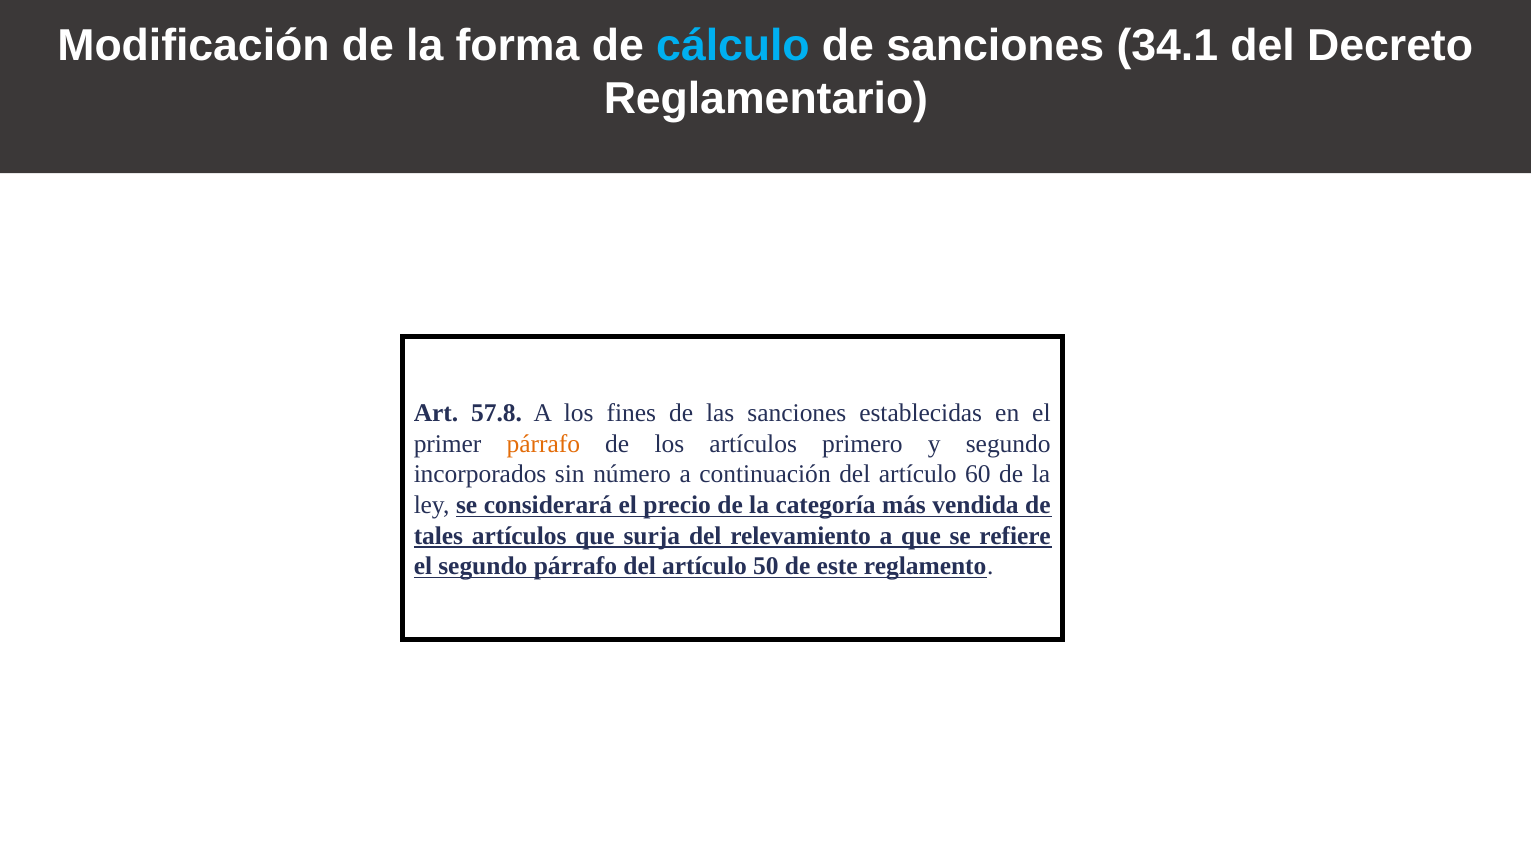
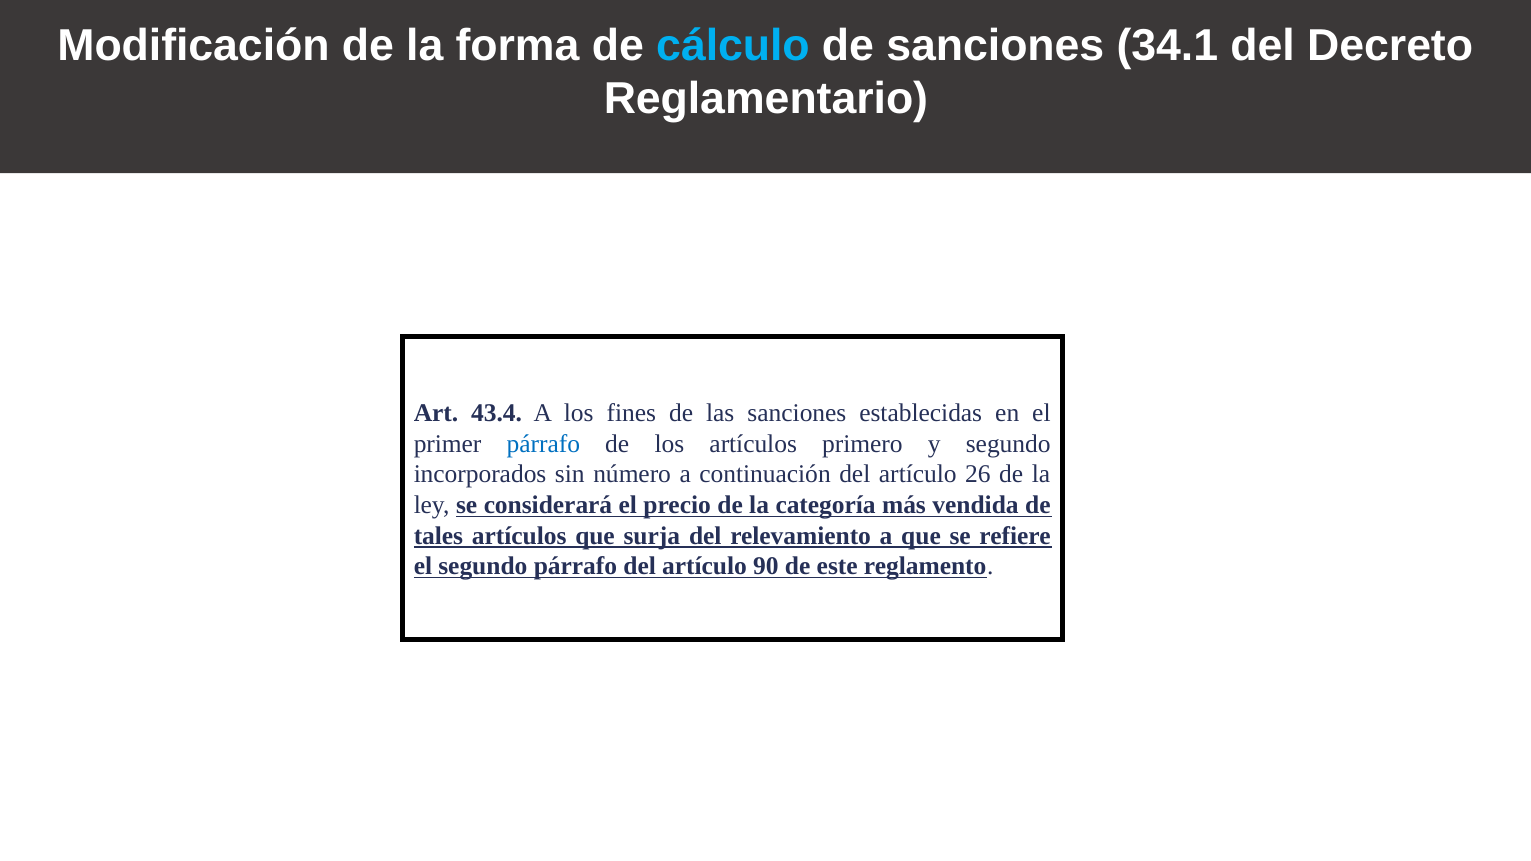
57.8: 57.8 -> 43.4
párrafo at (543, 444) colour: orange -> blue
60: 60 -> 26
50: 50 -> 90
